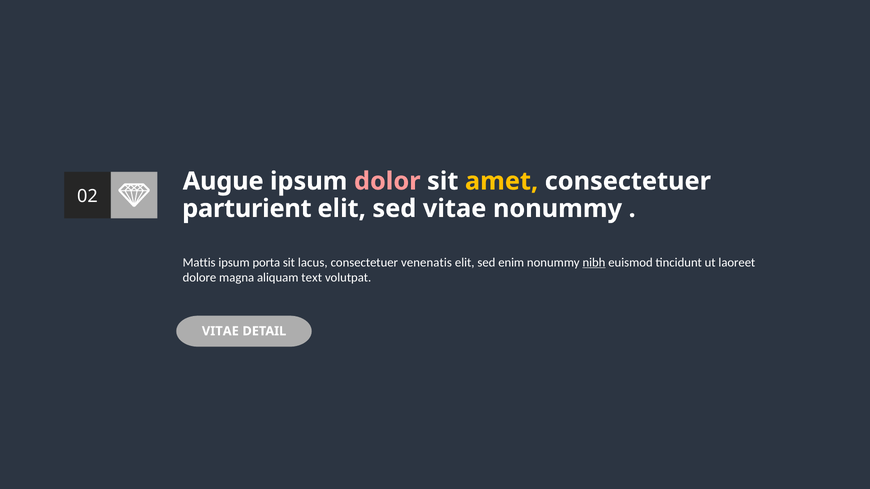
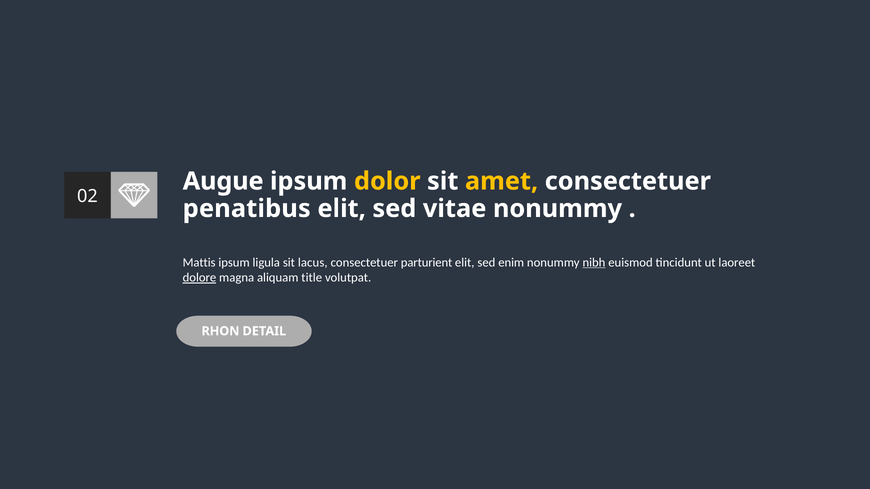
dolor colour: pink -> yellow
parturient: parturient -> penatibus
porta: porta -> ligula
venenatis: venenatis -> parturient
dolore underline: none -> present
text: text -> title
VITAE at (220, 331): VITAE -> RHON
